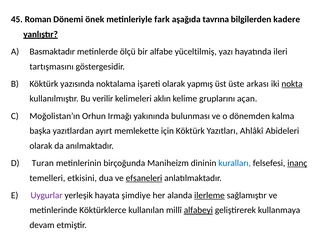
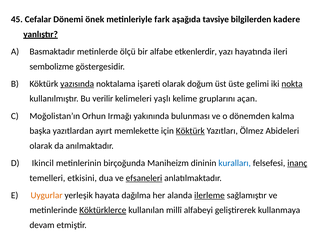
Roman: Roman -> Cefalar
tavrına: tavrına -> tavsiye
yüceltilmiş: yüceltilmiş -> etkenlerdir
tartışmasını: tartışmasını -> sembolizme
yazısında underline: none -> present
yapmış: yapmış -> doğum
arkası: arkası -> gelimi
aklın: aklın -> yaşlı
Köktürk at (190, 131) underline: none -> present
Ahlâkî: Ahlâkî -> Ölmez
Turan: Turan -> Ikincil
Uygurlar colour: purple -> orange
şimdiye: şimdiye -> dağılma
Köktürklerce underline: none -> present
alfabeyi underline: present -> none
